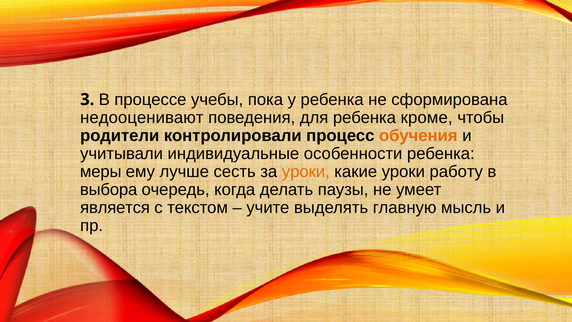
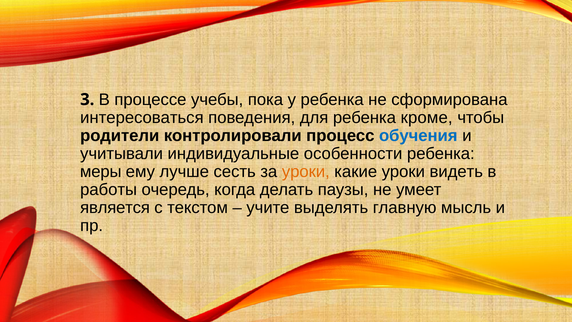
недооценивают: недооценивают -> интересоваться
обучения colour: orange -> blue
работу: работу -> видеть
выбора: выбора -> работы
